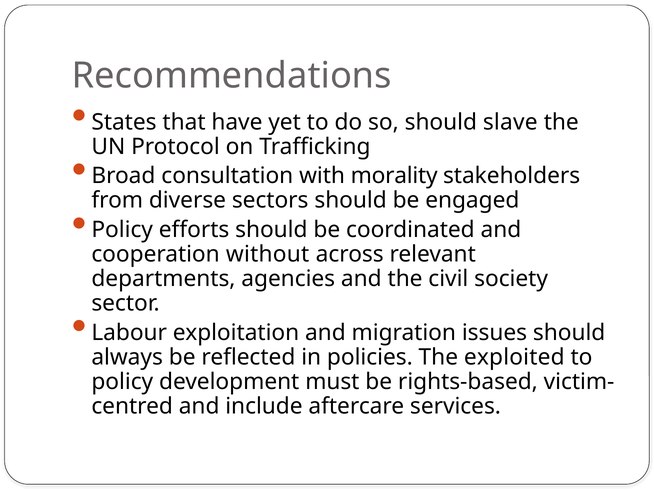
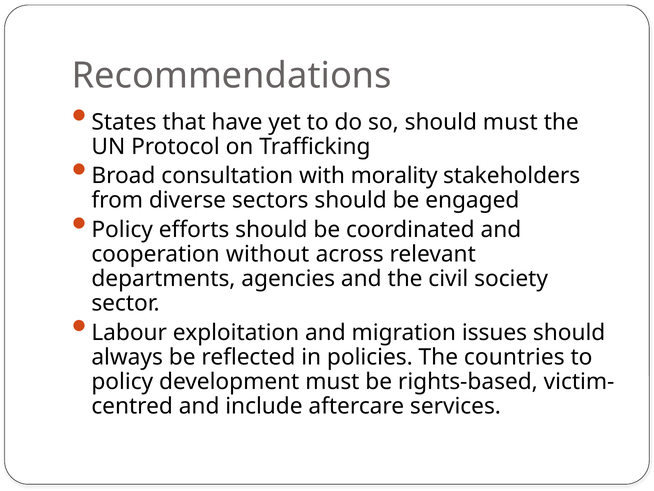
should slave: slave -> must
exploited: exploited -> countries
